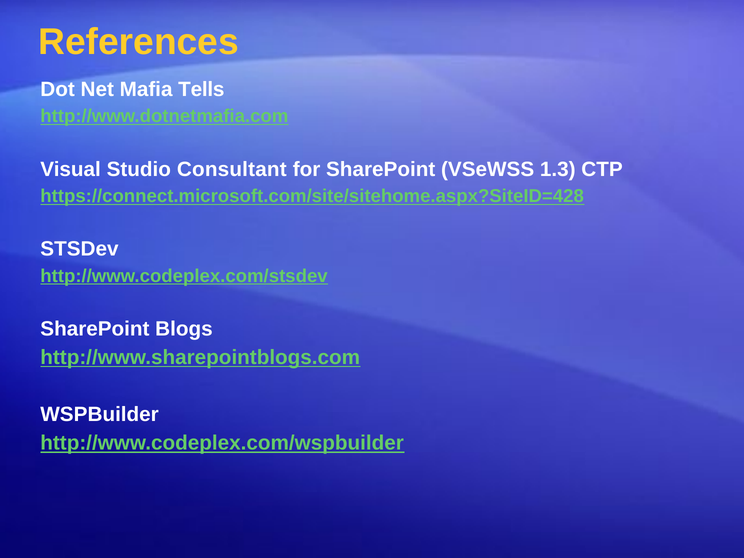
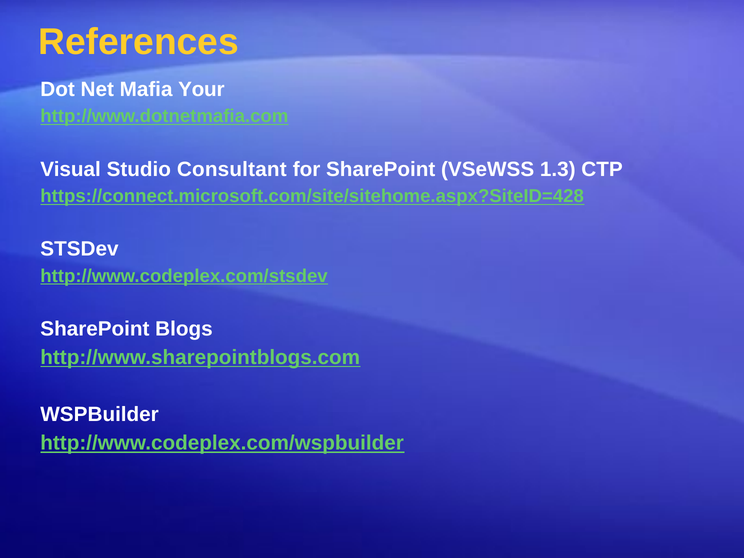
Tells: Tells -> Your
